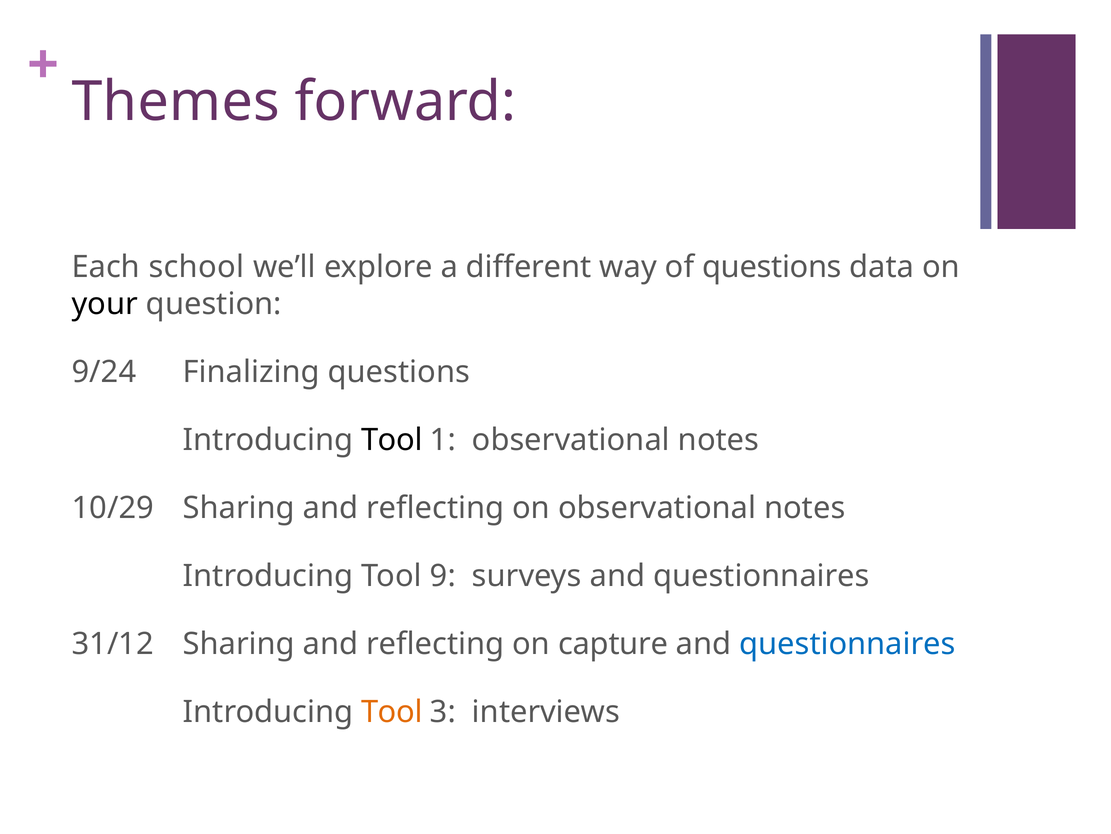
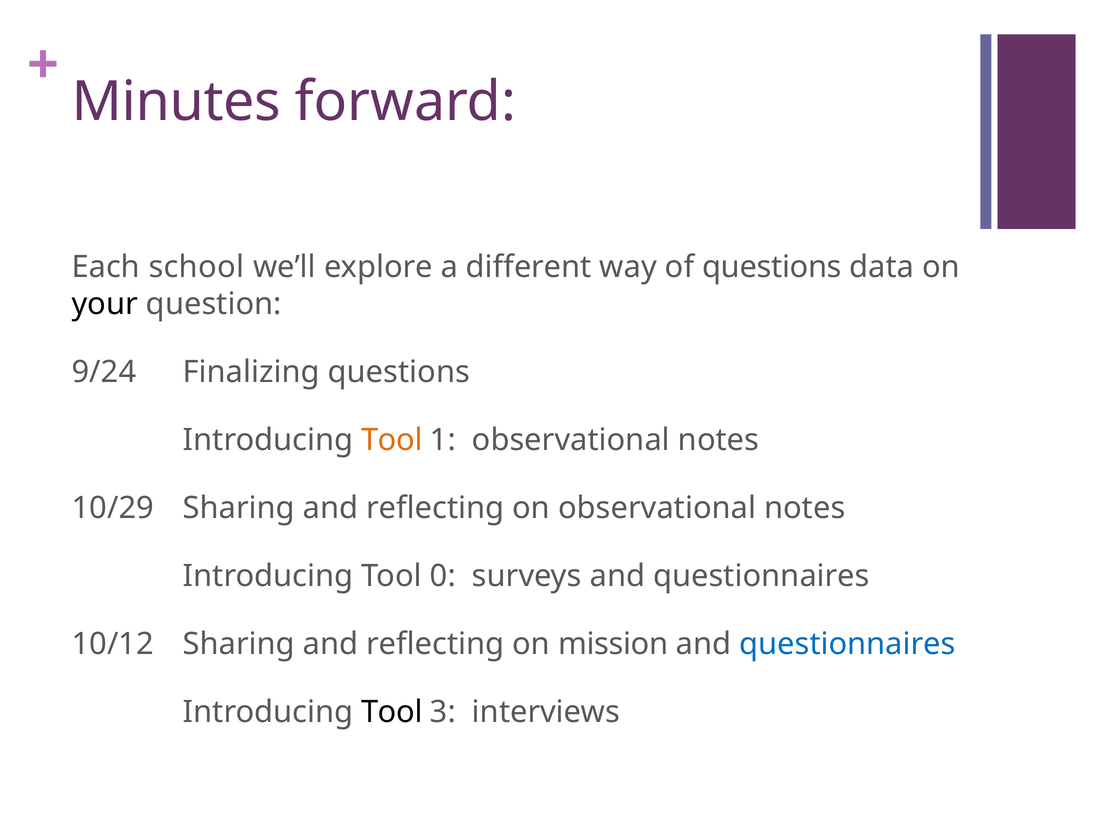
Themes: Themes -> Minutes
Tool at (392, 440) colour: black -> orange
9: 9 -> 0
31/12: 31/12 -> 10/12
capture: capture -> mission
Tool at (392, 712) colour: orange -> black
